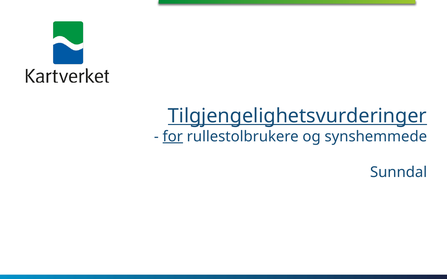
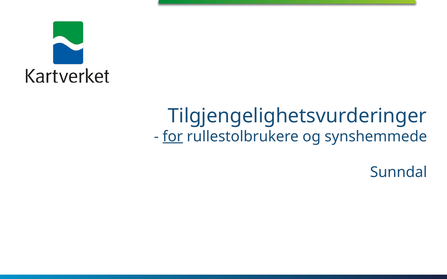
Tilgjengelighetsvurderinger underline: present -> none
